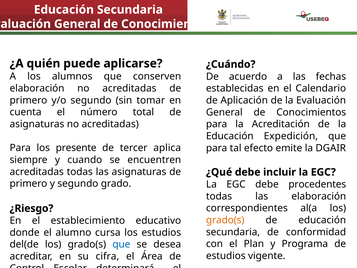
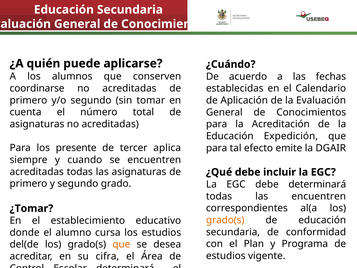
elaboración at (37, 88): elaboración -> coordinarse
debe procedentes: procedentes -> determinará
las elaboración: elaboración -> encuentren
¿Riesgo: ¿Riesgo -> ¿Tomar
que at (121, 244) colour: blue -> orange
